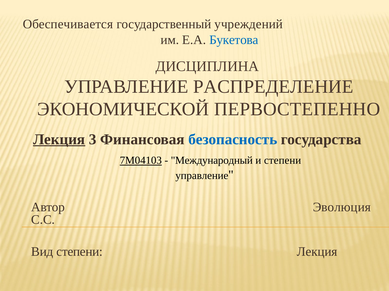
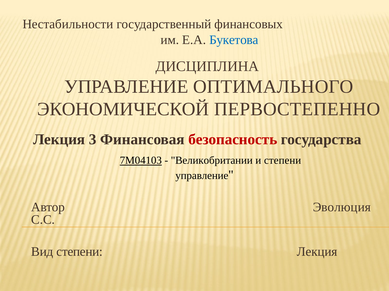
Обеспечивается: Обеспечивается -> Нестабильности
учреждений: учреждений -> финансовых
РАСПРЕДЕЛЕНИЕ: РАСПРЕДЕЛЕНИЕ -> ОПТИМАЛЬНОГО
Лекция at (59, 140) underline: present -> none
безопасность colour: blue -> red
Международный: Международный -> Великобритании
